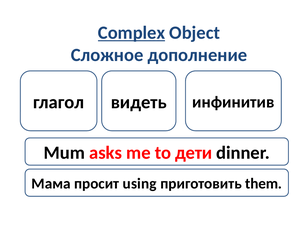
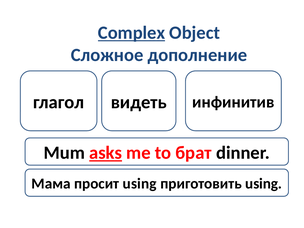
asks underline: none -> present
дети: дети -> брат
приготовить them: them -> using
